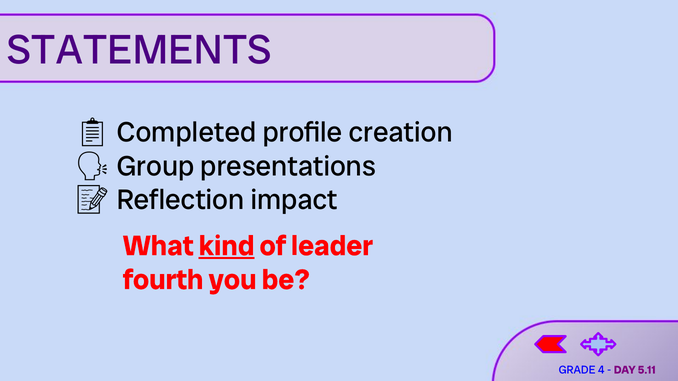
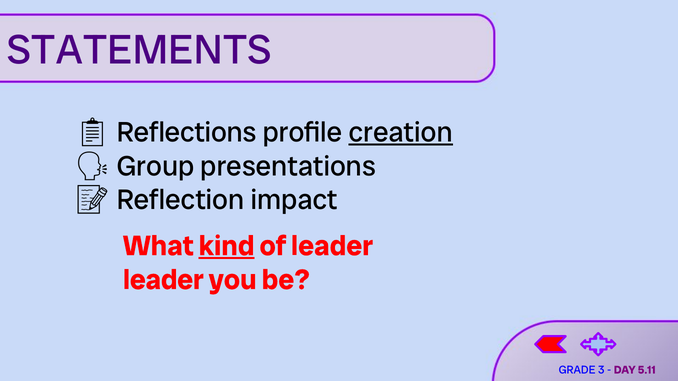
Completed: Completed -> Reflections
creation underline: none -> present
fourth at (163, 280): fourth -> leader
4: 4 -> 3
